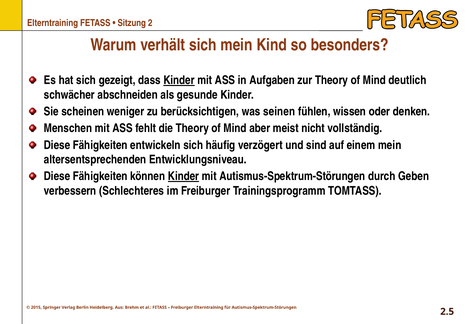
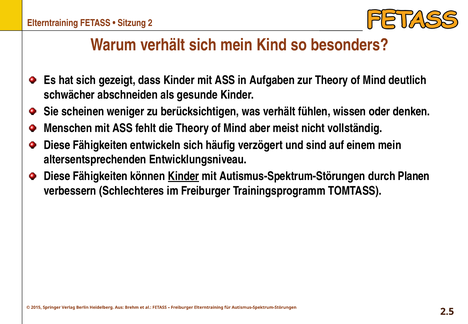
Kinder at (179, 80) underline: present -> none
was seinen: seinen -> verhält
Geben: Geben -> Planen
